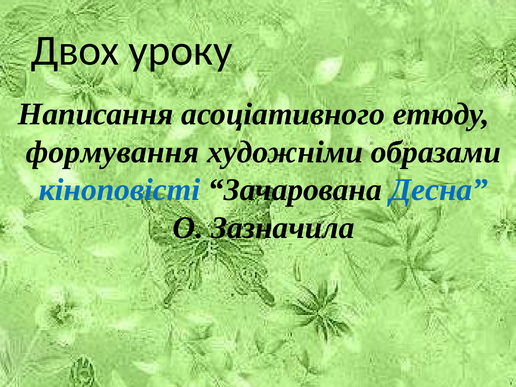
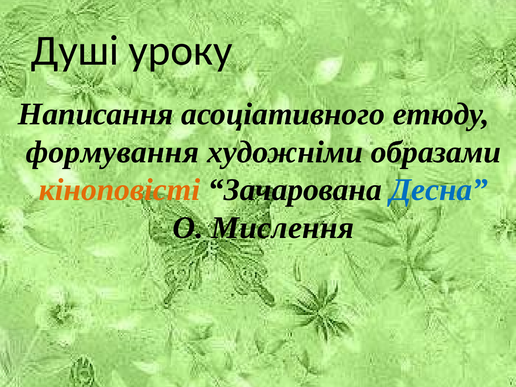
Двох: Двох -> Душі
кіноповісті colour: blue -> orange
Зазначила: Зазначила -> Мислення
